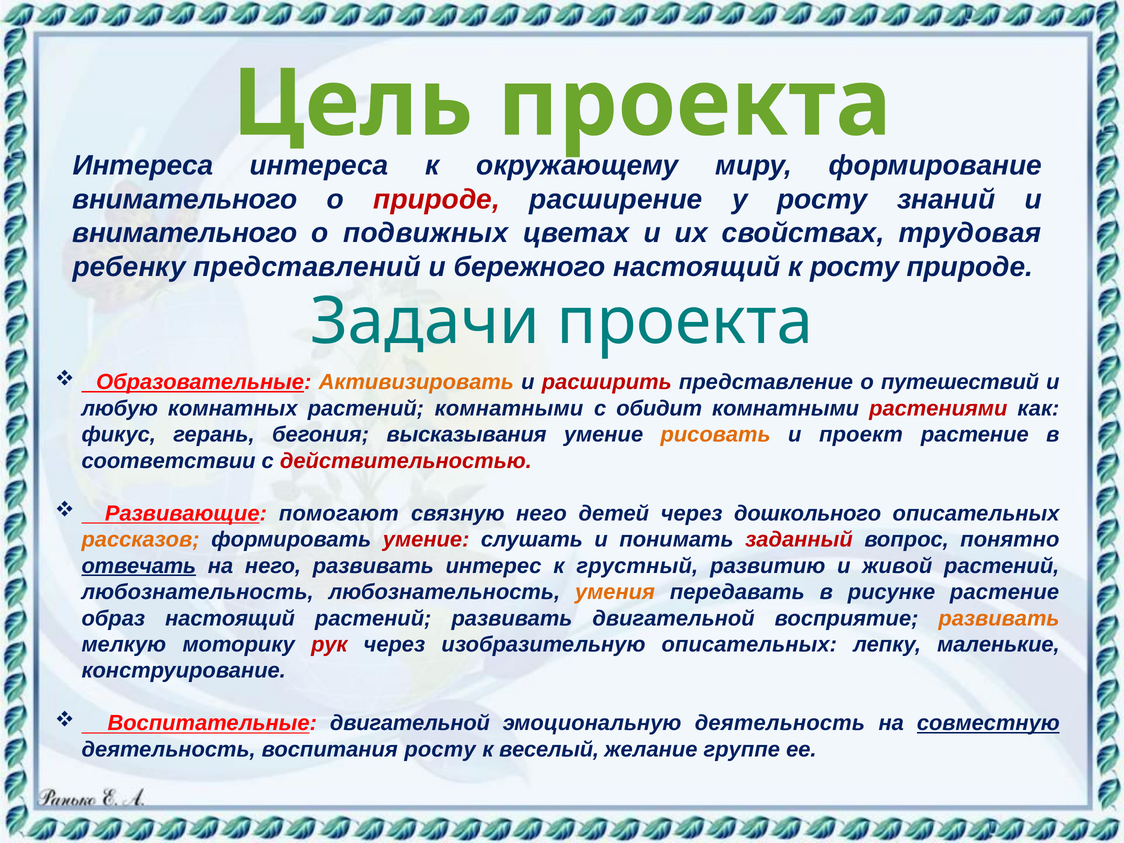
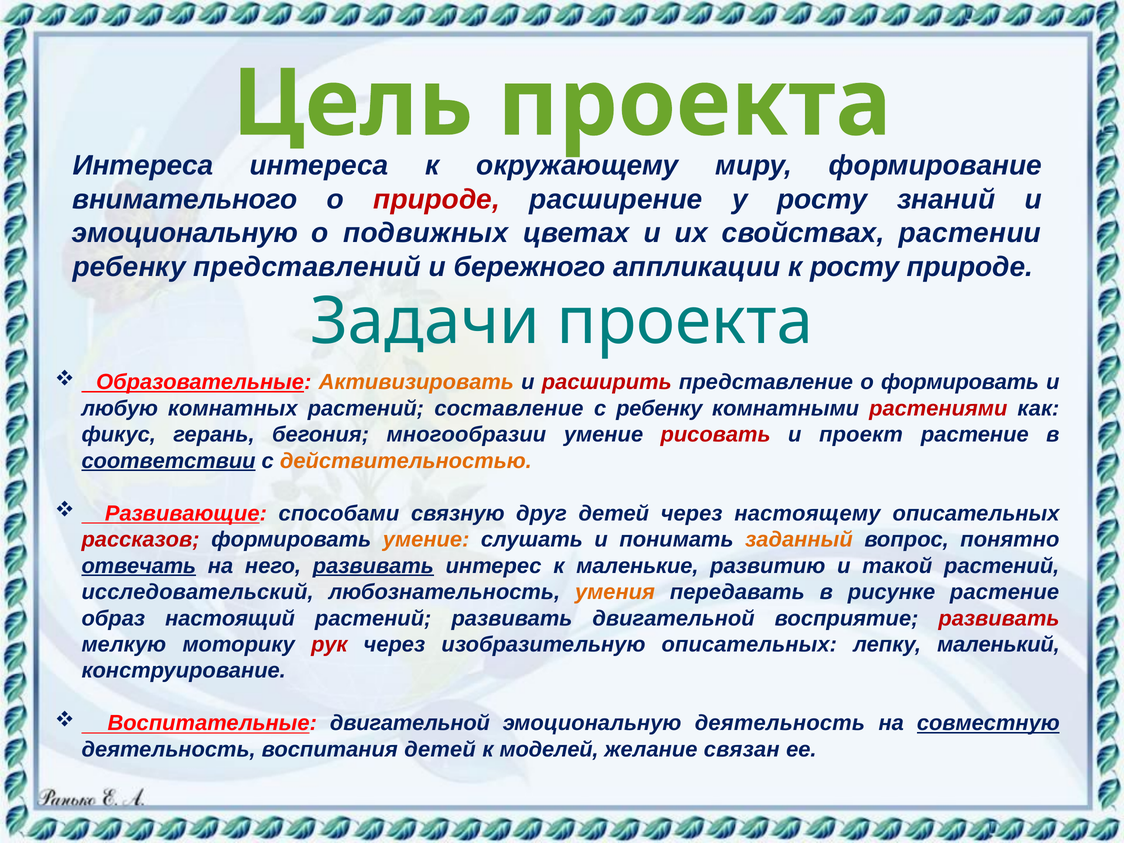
внимательного at (185, 233): внимательного -> эмоциональную
трудовая: трудовая -> растении
бережного настоящий: настоящий -> аппликации
о путешествий: путешествий -> формировать
растений комнатными: комнатными -> составление
с обидит: обидит -> ребенку
высказывания: высказывания -> многообразии
рисовать colour: orange -> red
соответствии underline: none -> present
действительностью colour: red -> orange
помогают: помогают -> способами
связную него: него -> друг
дошкольного: дошкольного -> настоящему
рассказов colour: orange -> red
умение at (426, 540) colour: red -> orange
заданный colour: red -> orange
развивать at (373, 566) underline: none -> present
грустный: грустный -> маленькие
живой: живой -> такой
любознательность at (198, 592): любознательность -> исследовательский
развивать at (999, 618) colour: orange -> red
маленькие: маленькие -> маленький
воспитания росту: росту -> детей
веселый: веселый -> моделей
группе: группе -> связан
